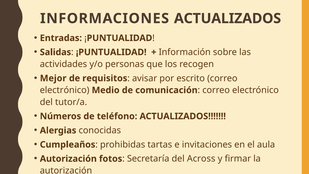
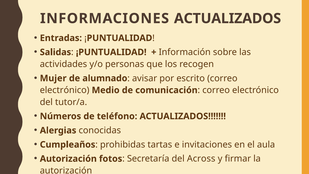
Mejor: Mejor -> Mujer
requisitos: requisitos -> alumnado
